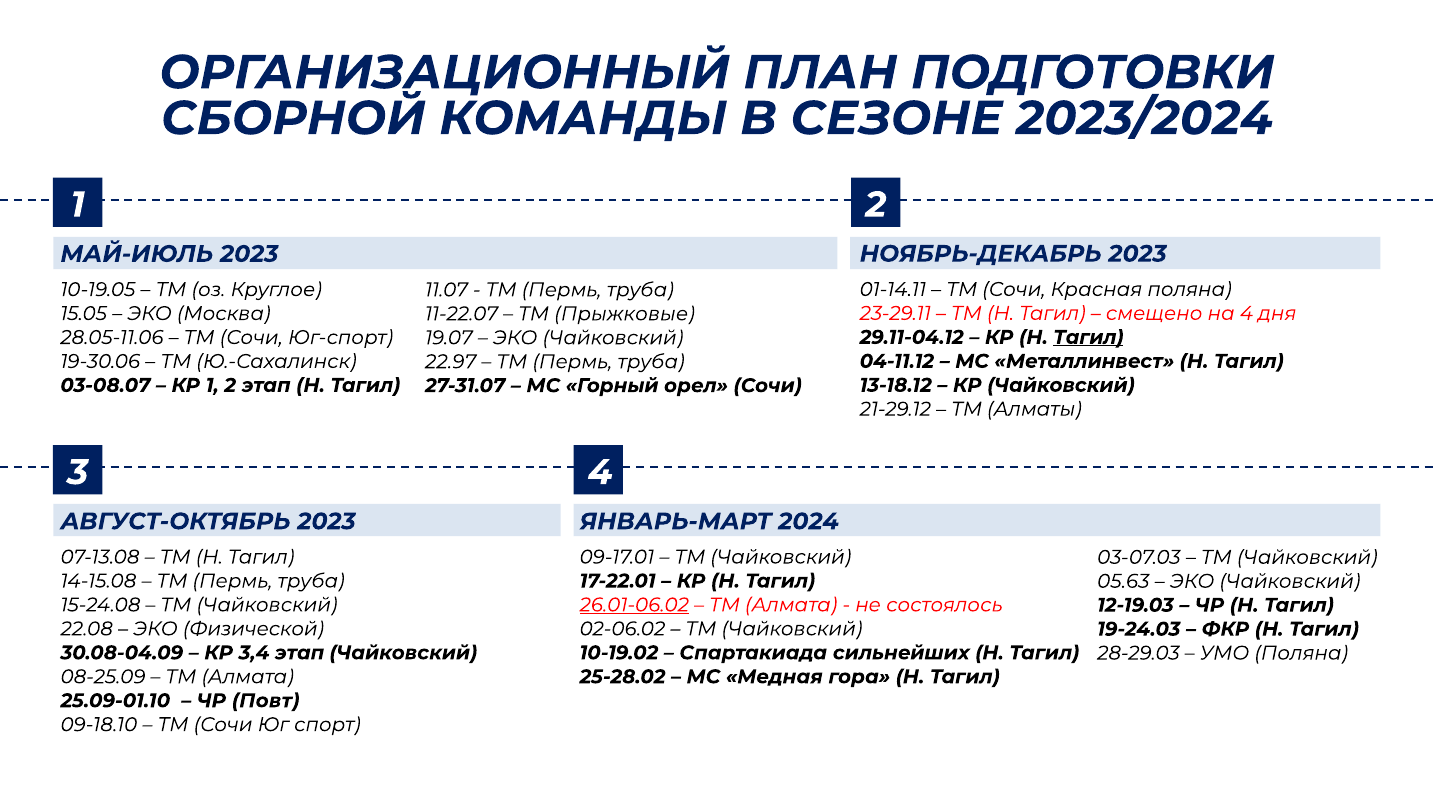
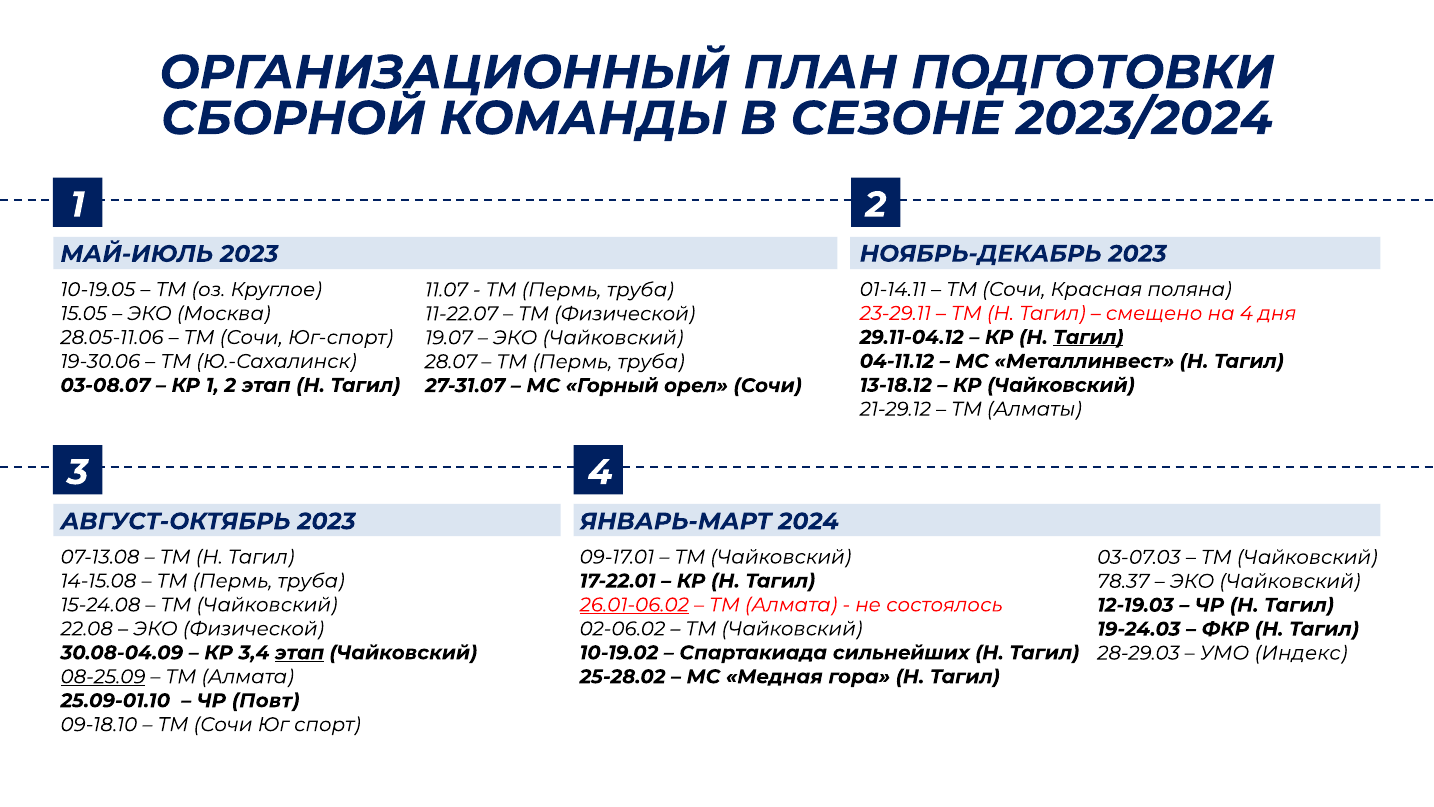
ТМ Прыжковые: Прыжковые -> Физической
22.97: 22.97 -> 28.07
05.63: 05.63 -> 78.37
этап at (300, 653) underline: none -> present
УМО Поляна: Поляна -> Индекс
08-25.09 underline: none -> present
